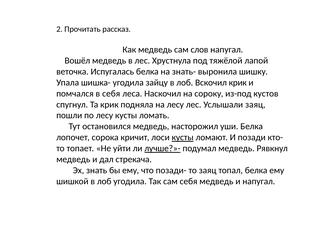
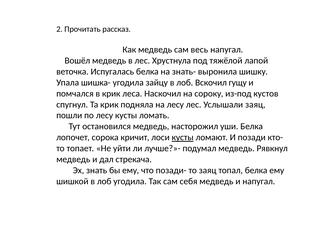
слов: слов -> весь
Вскочил крик: крик -> гущу
в себя: себя -> крик
лучше?»- underline: present -> none
